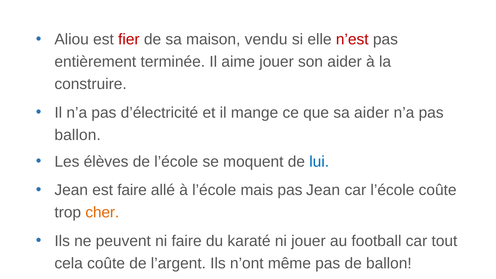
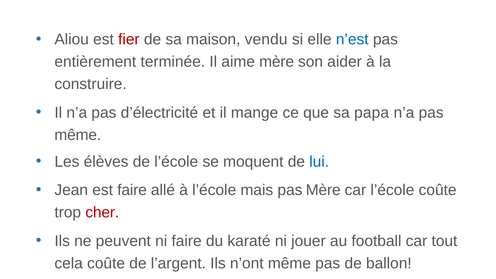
n’est colour: red -> blue
aime jouer: jouer -> mère
sa aider: aider -> papa
ballon at (78, 135): ballon -> même
pas Jean: Jean -> Mère
cher colour: orange -> red
